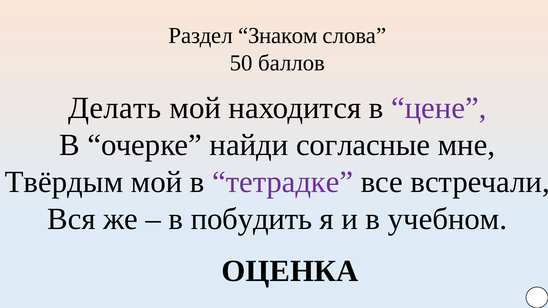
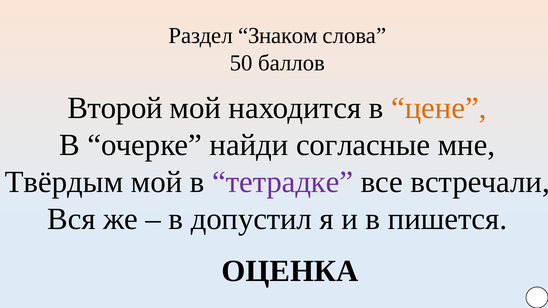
Делать: Делать -> Второй
цене colour: purple -> orange
побудить: побудить -> допустил
учебном: учебном -> пишется
